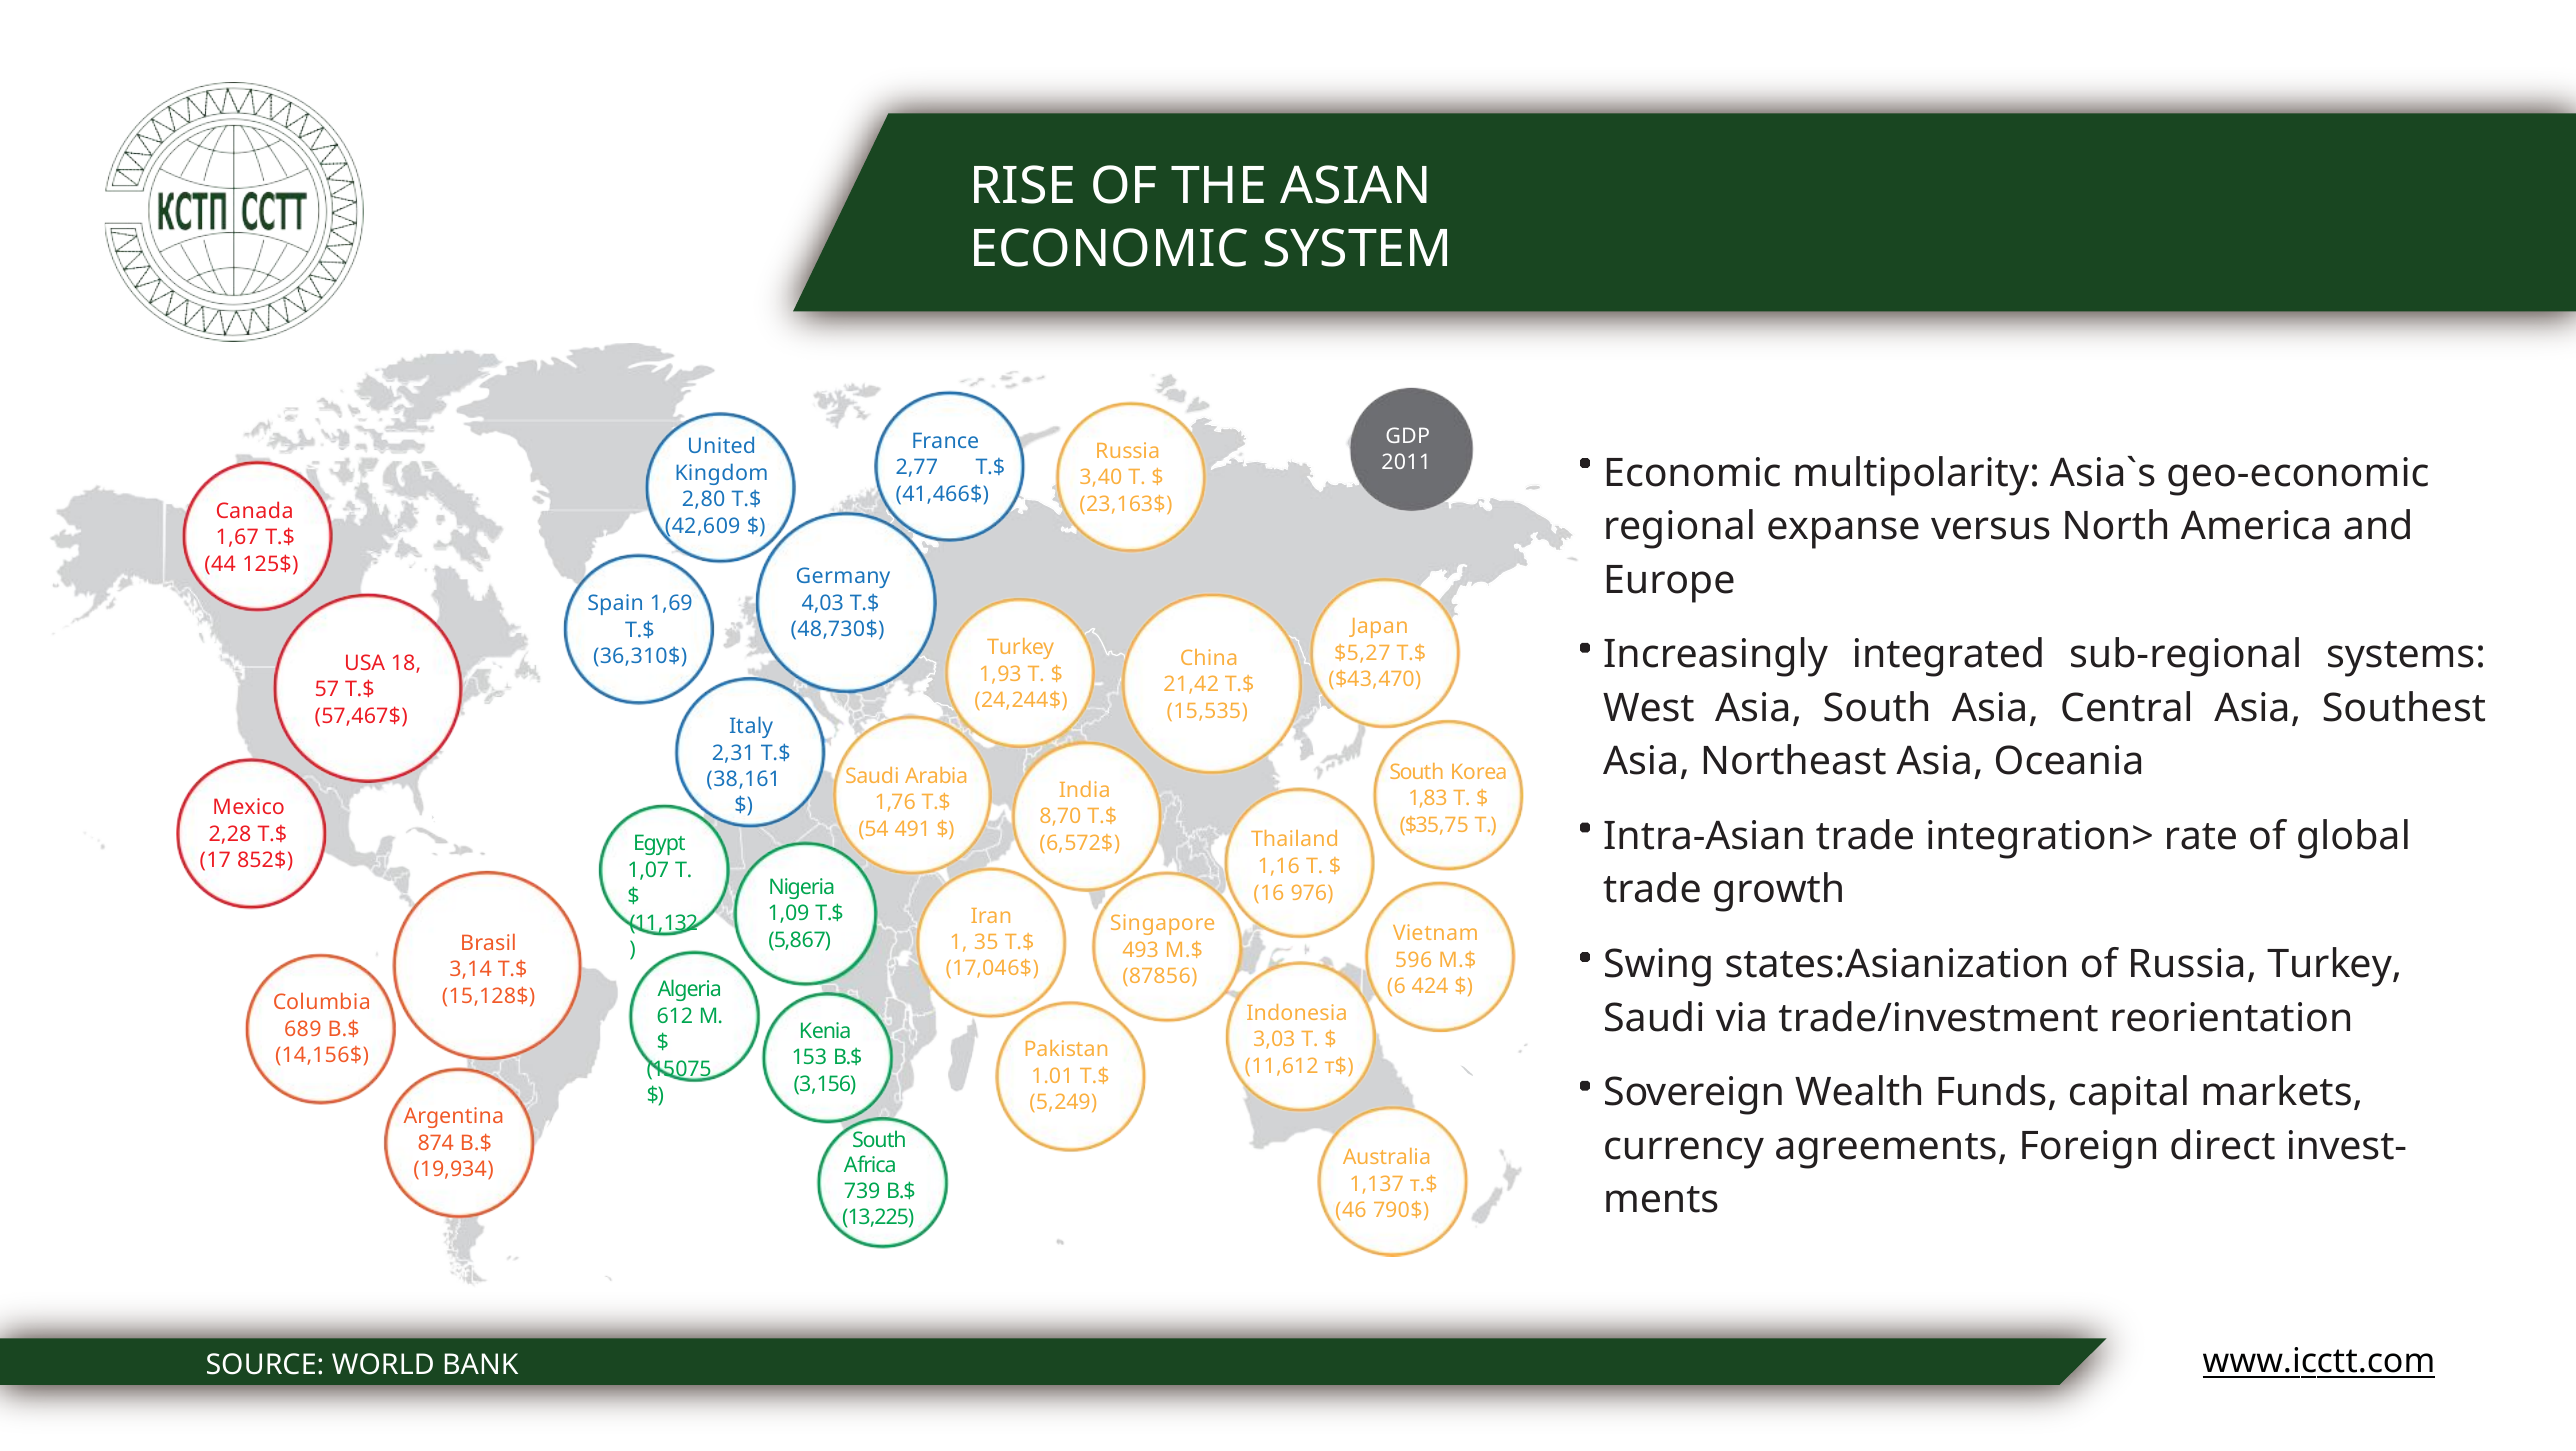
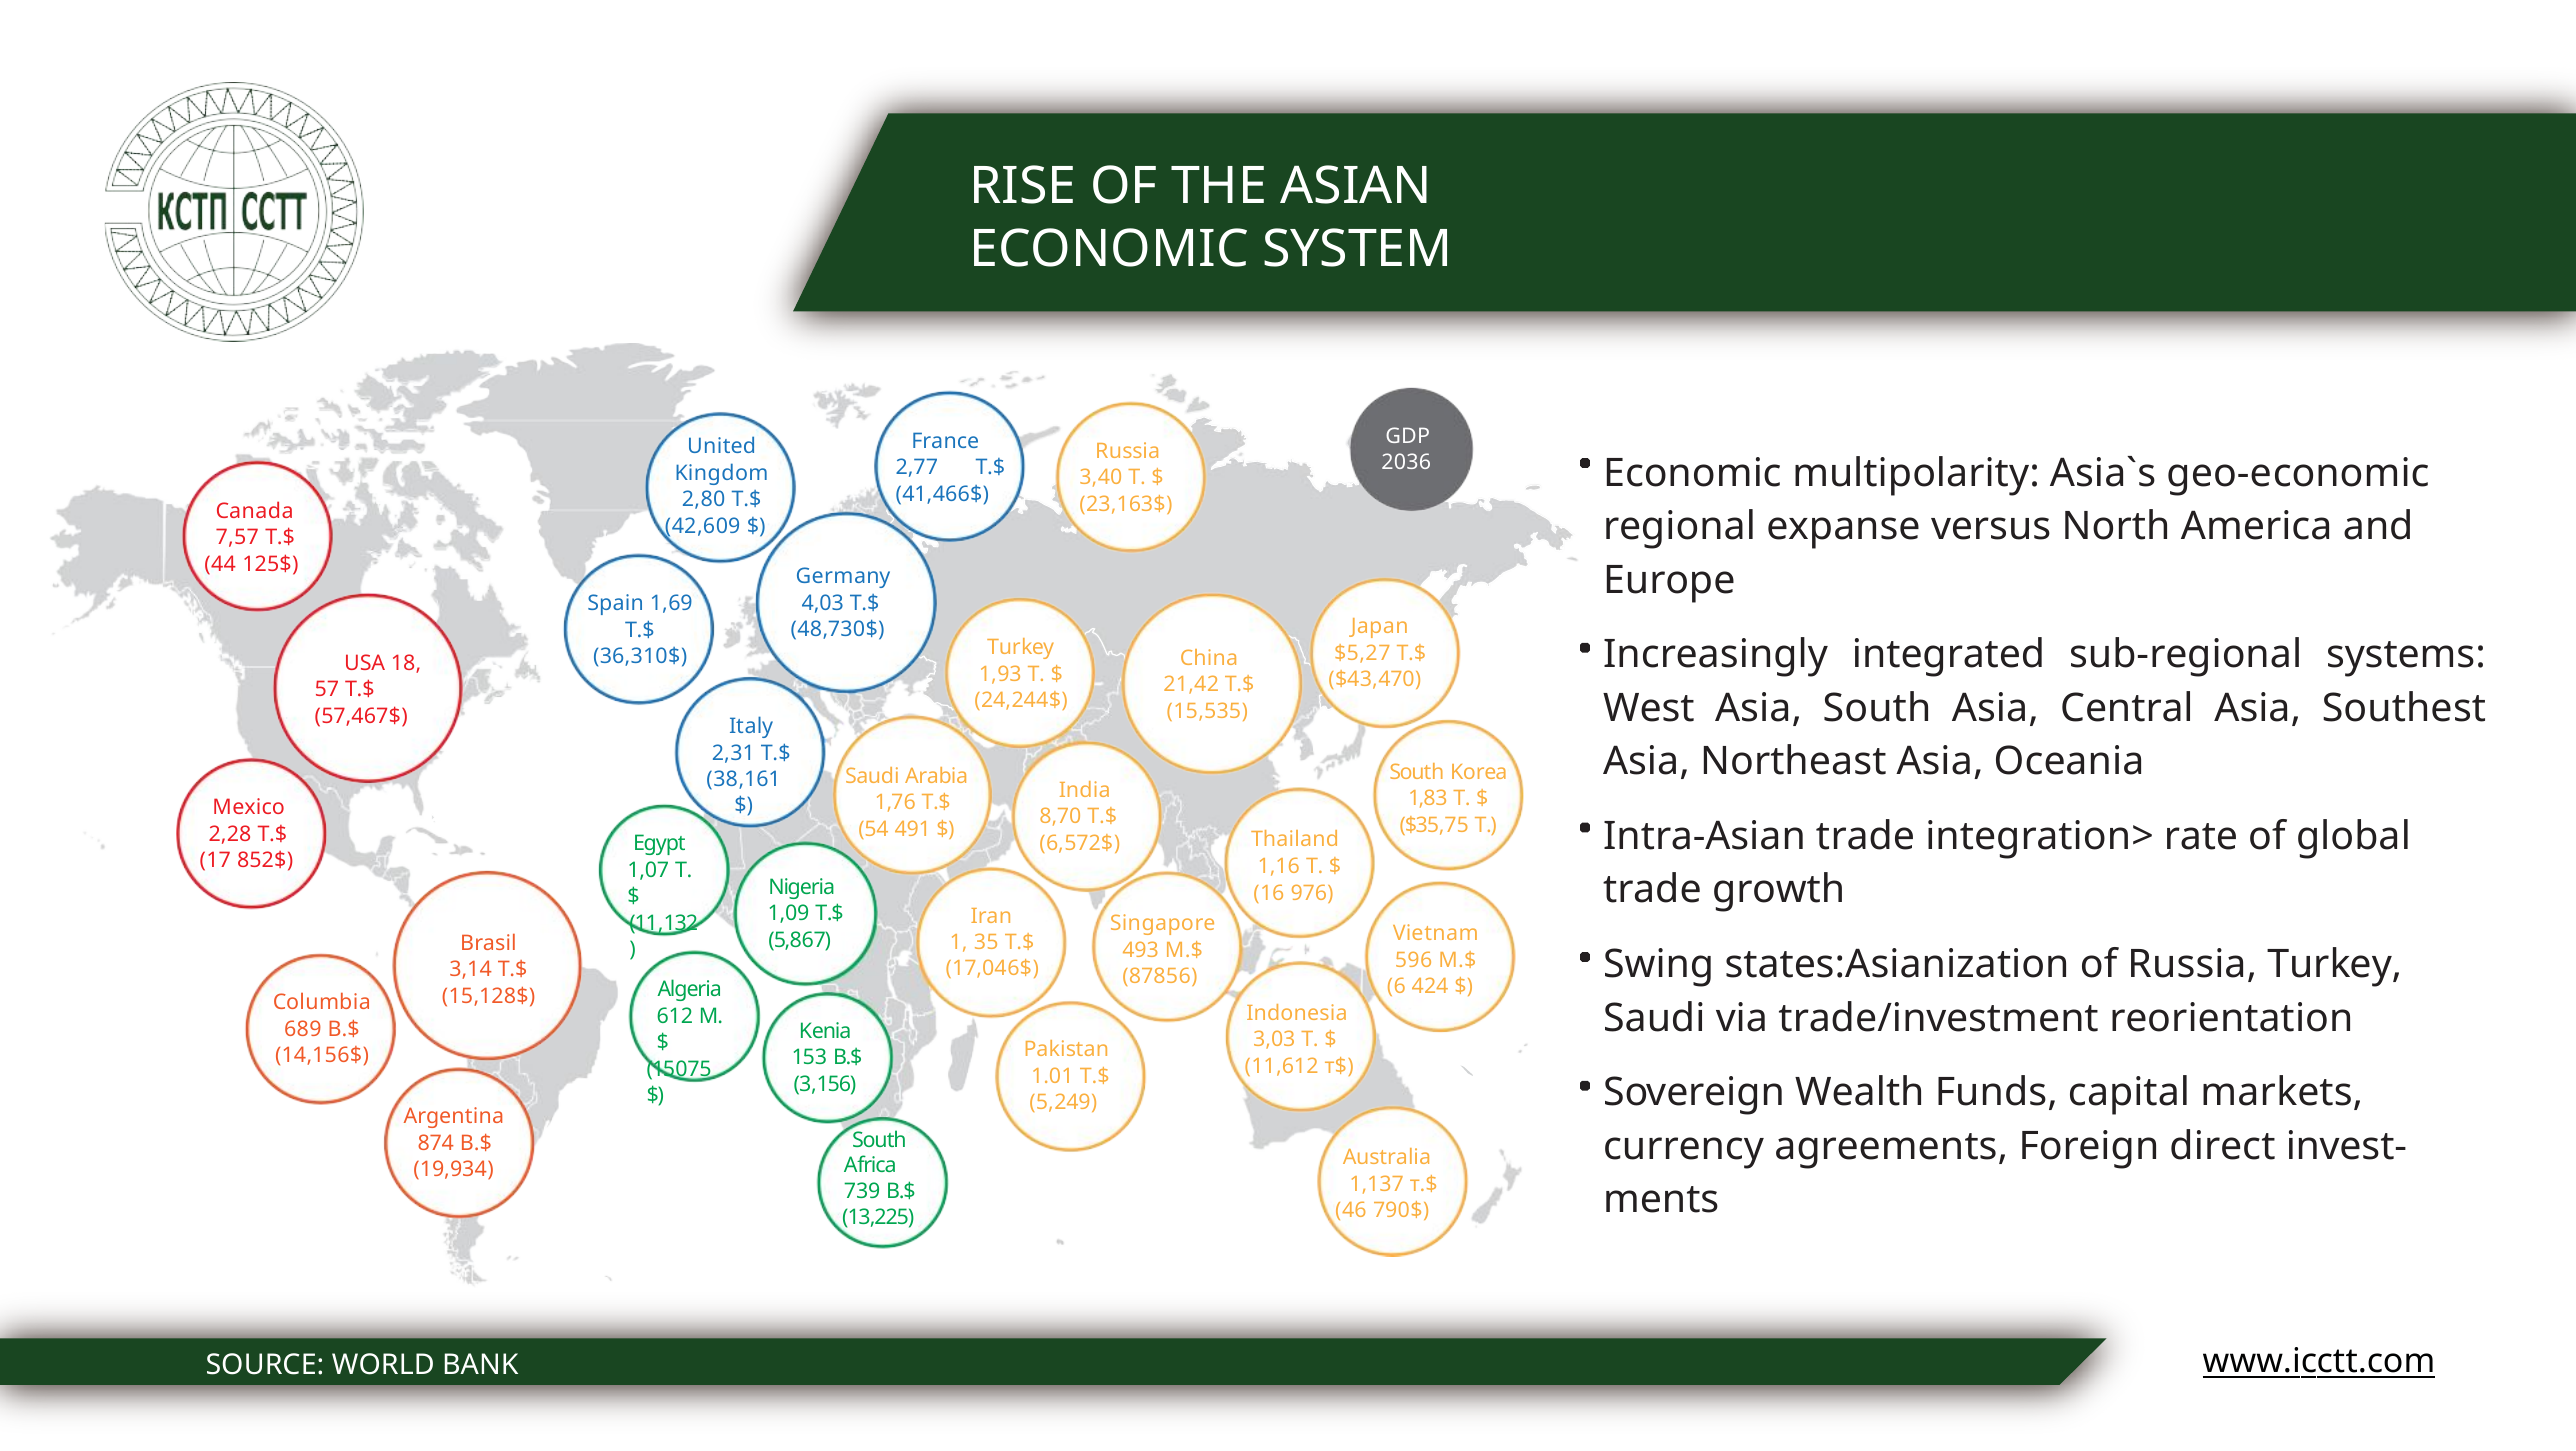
2011: 2011 -> 2036
1,67: 1,67 -> 7,57
